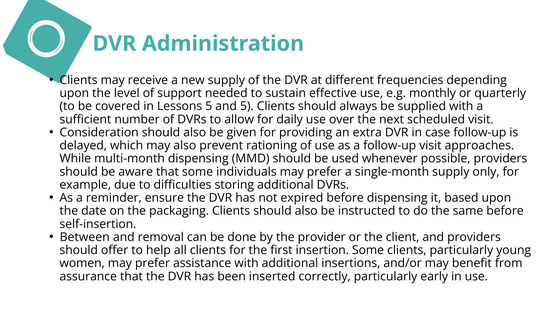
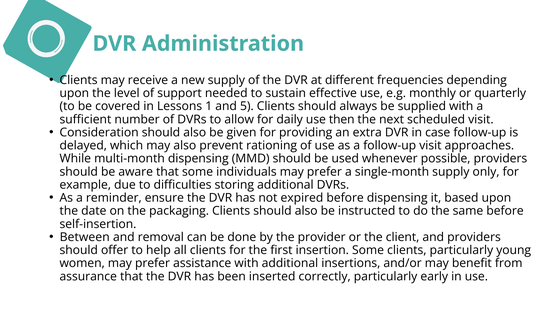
Lessons 5: 5 -> 1
over: over -> then
